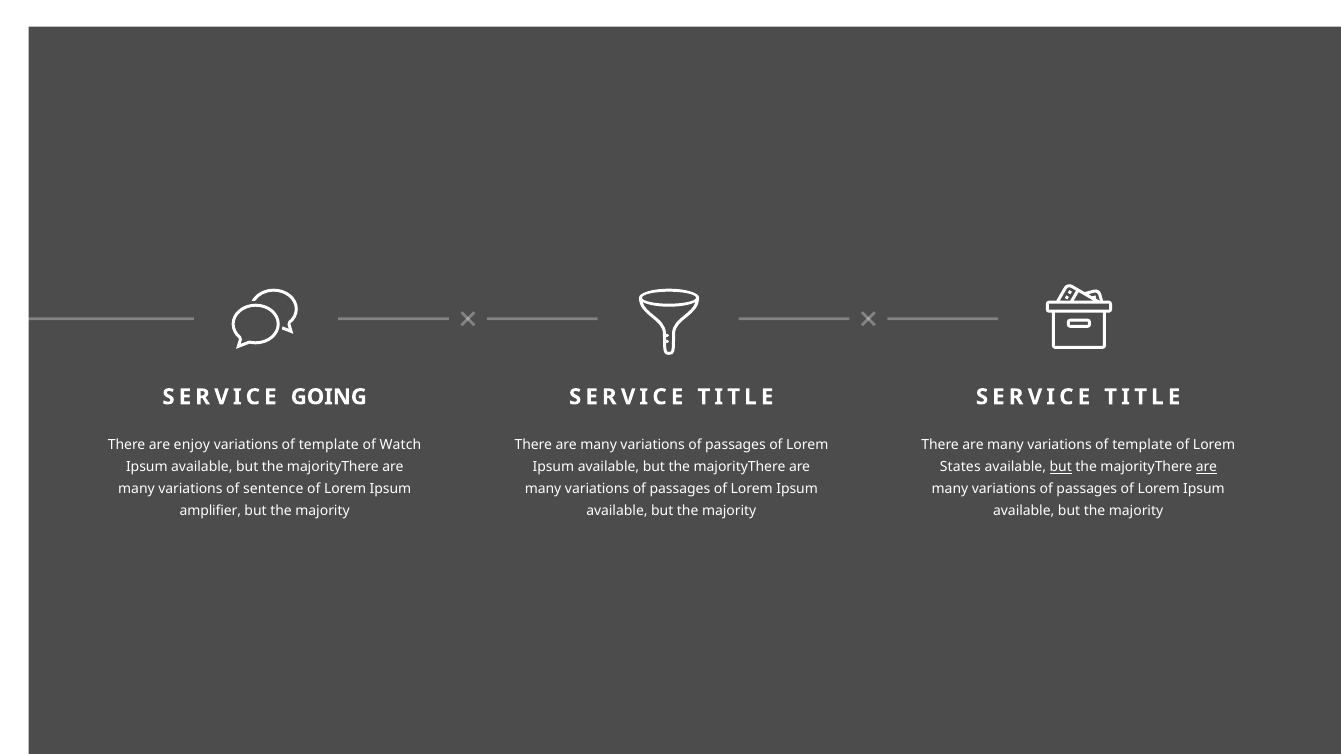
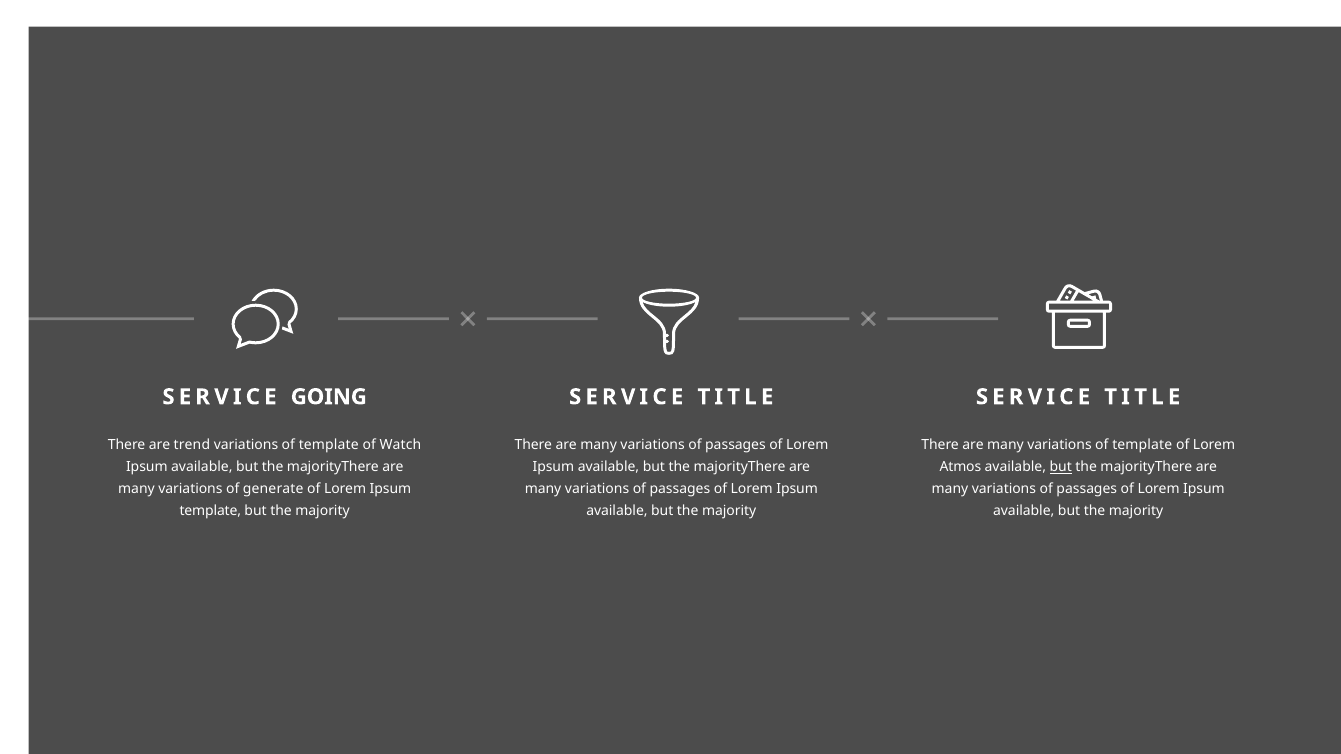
enjoy: enjoy -> trend
States: States -> Atmos
are at (1206, 467) underline: present -> none
sentence: sentence -> generate
amplifier at (210, 511): amplifier -> template
